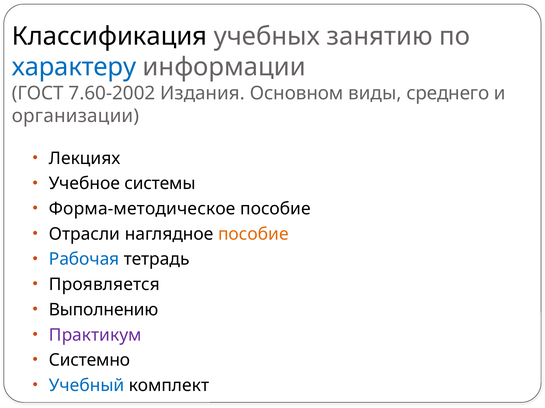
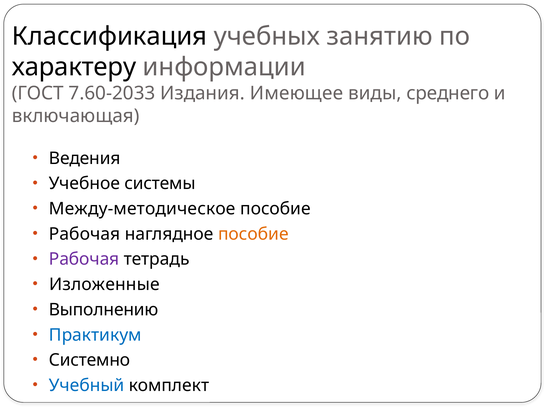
характеру colour: blue -> black
7.60-2002: 7.60-2002 -> 7.60-2033
Основном: Основном -> Имеющее
организации: организации -> включающая
Лекциях: Лекциях -> Ведения
Форма-методическое: Форма-методическое -> Между-методическое
Отрасли at (85, 234): Отрасли -> Рабочая
Рабочая at (84, 260) colour: blue -> purple
Проявляется: Проявляется -> Изложенные
Практикум colour: purple -> blue
